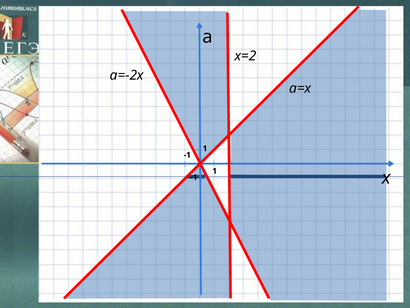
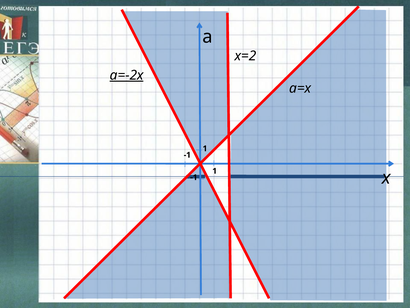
а=-2х underline: none -> present
